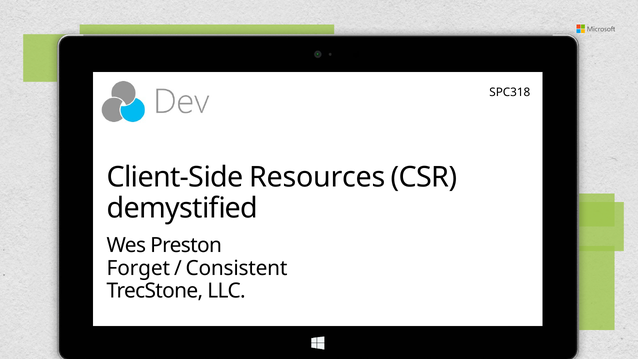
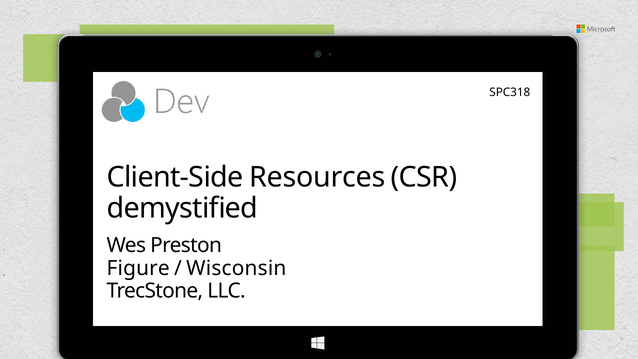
Forget: Forget -> Figure
Consistent: Consistent -> Wisconsin
